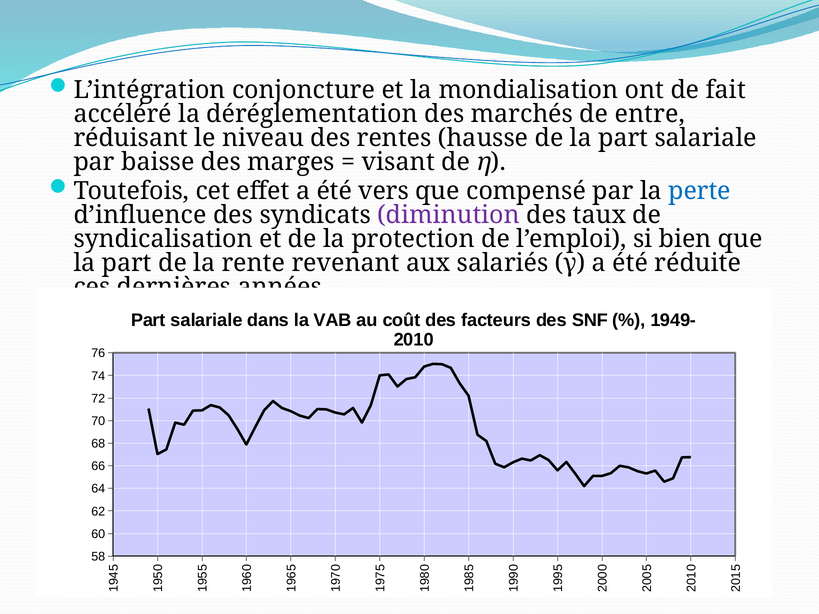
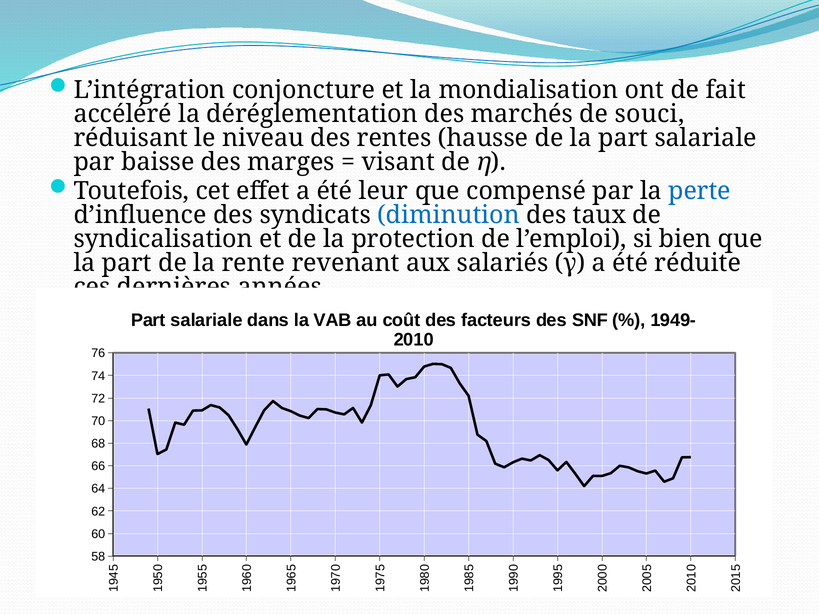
entre: entre -> souci
vers: vers -> leur
diminution colour: purple -> blue
